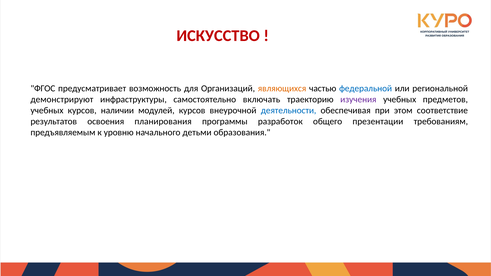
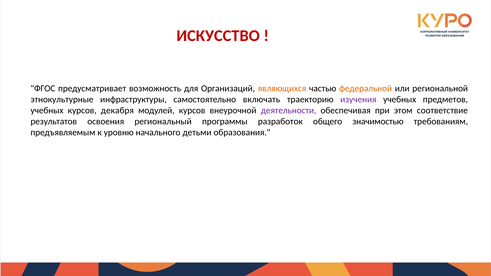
федеральной colour: blue -> orange
демонстрируют: демонстрируют -> этнокультурные
наличии: наличии -> декабря
деятельности colour: blue -> purple
планирования: планирования -> региональный
презентации: презентации -> значимостью
